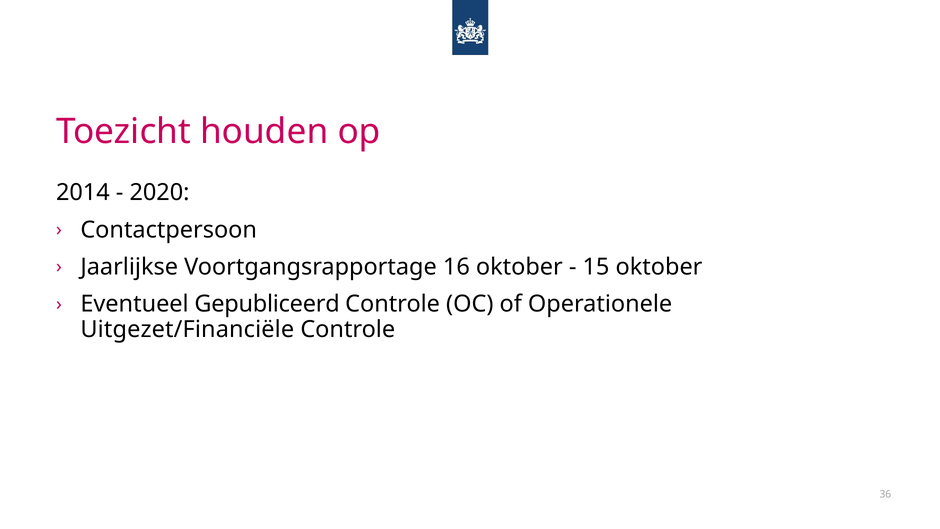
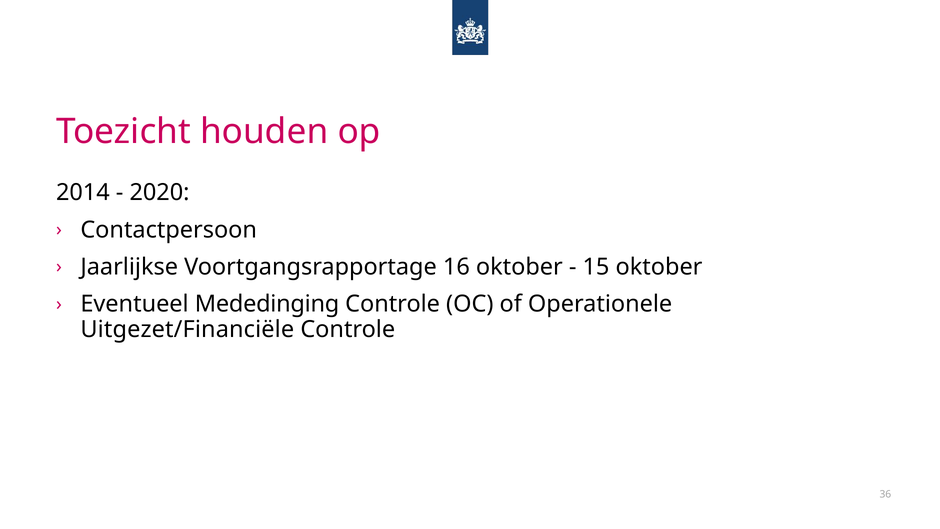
Gepubliceerd: Gepubliceerd -> Mededinging
